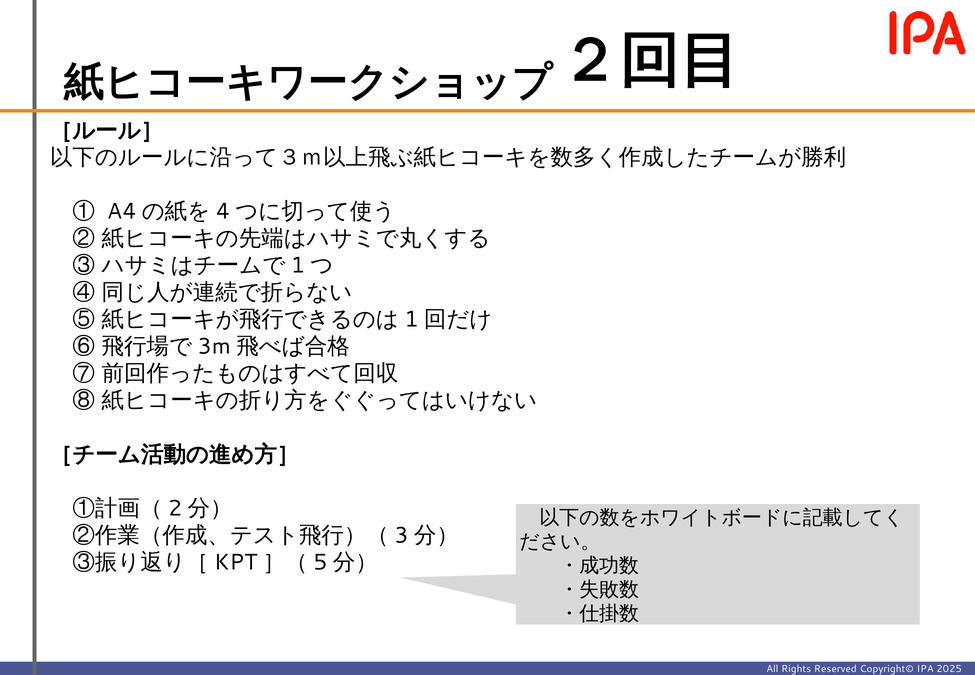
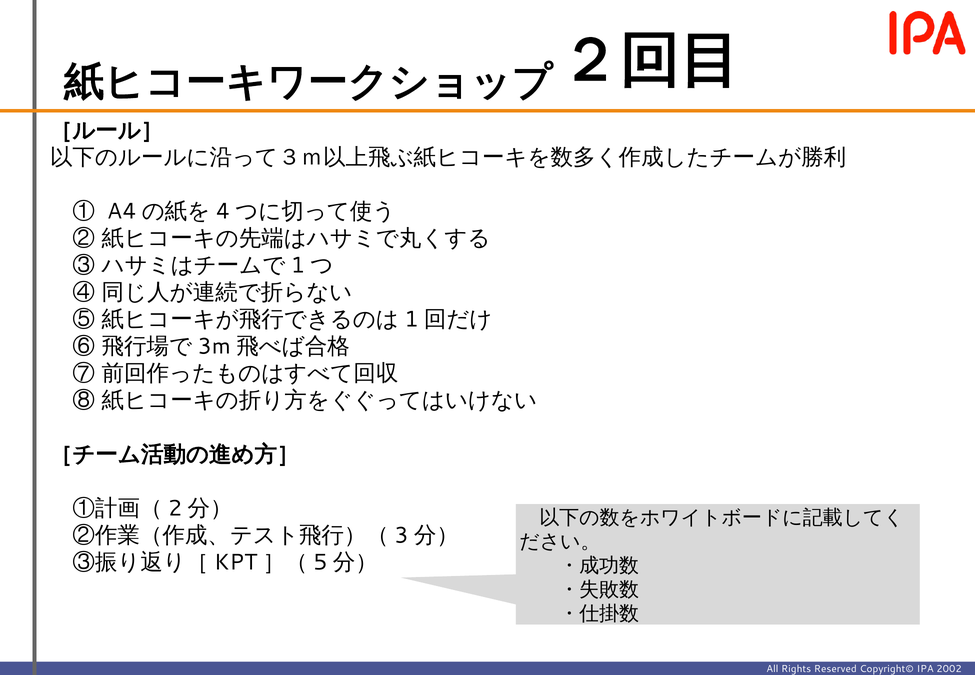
2025: 2025 -> 2002
